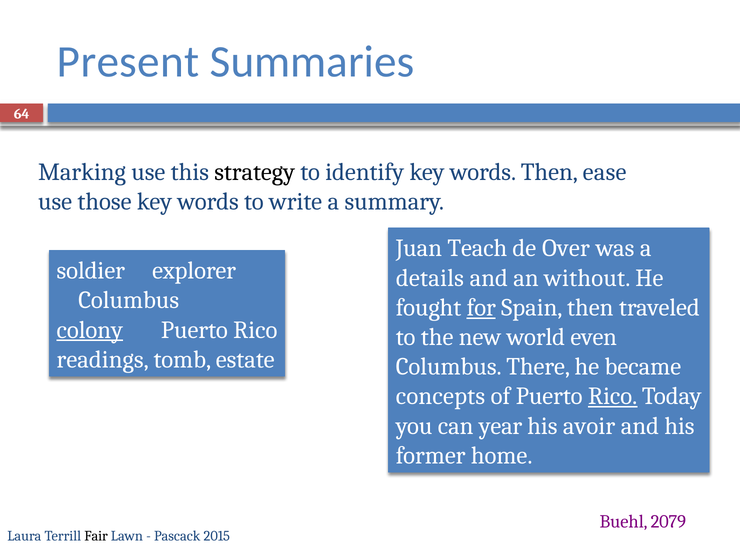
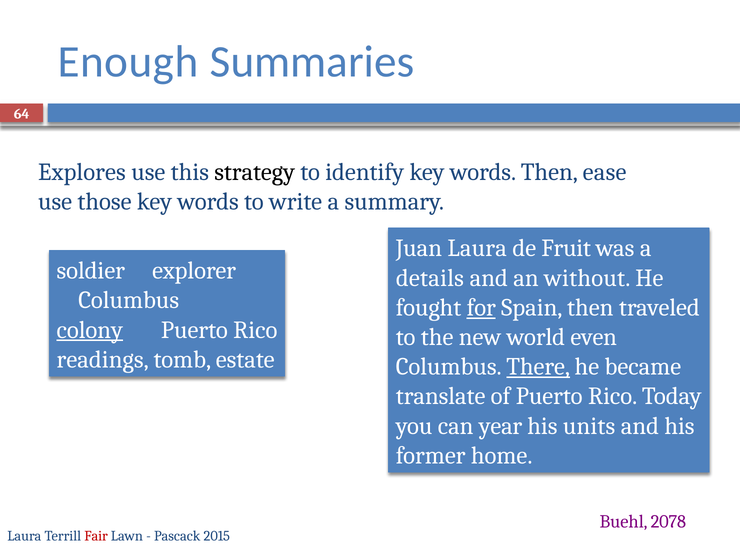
Present: Present -> Enough
Marking: Marking -> Explores
Juan Teach: Teach -> Laura
Over: Over -> Fruit
There underline: none -> present
concepts: concepts -> translate
Rico at (613, 396) underline: present -> none
avoir: avoir -> units
2079: 2079 -> 2078
Fair colour: black -> red
